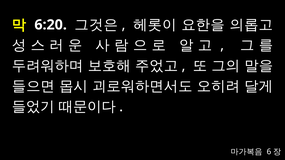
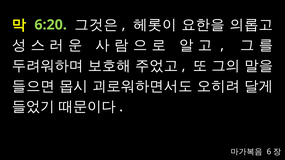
6:20 colour: white -> light green
